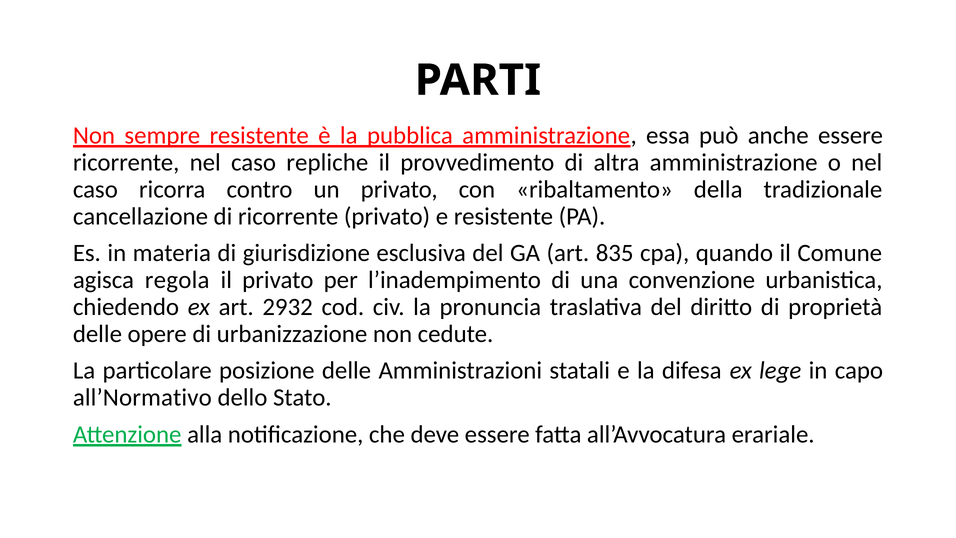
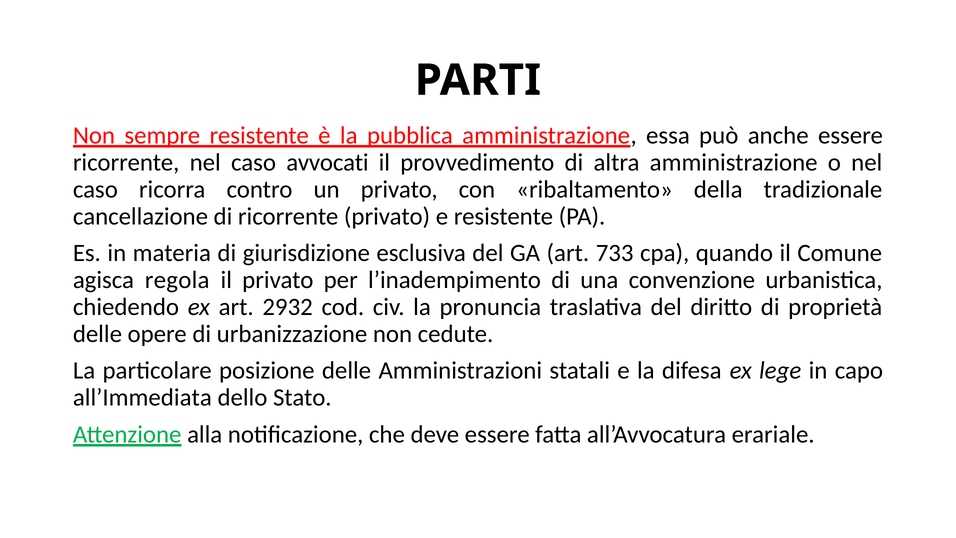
repliche: repliche -> avvocati
835: 835 -> 733
all’Normativo: all’Normativo -> all’Immediata
